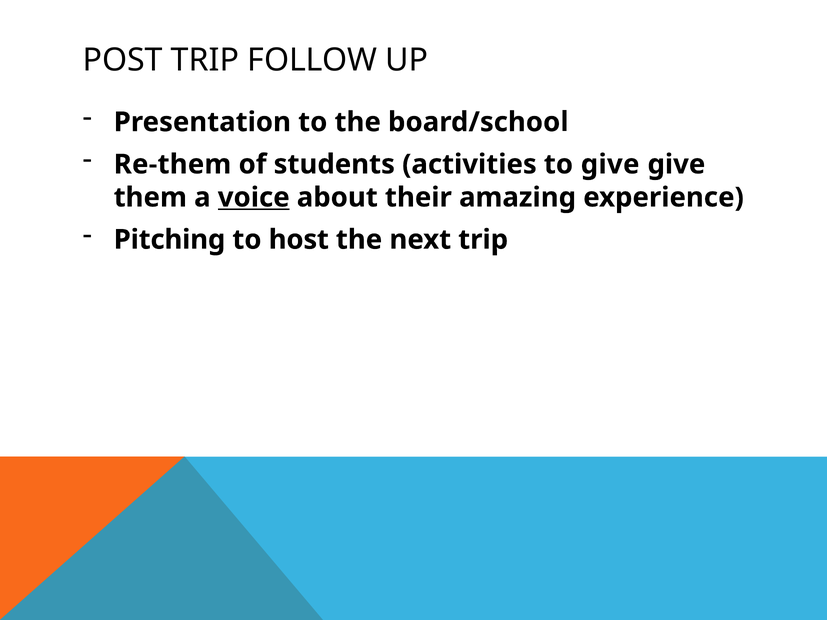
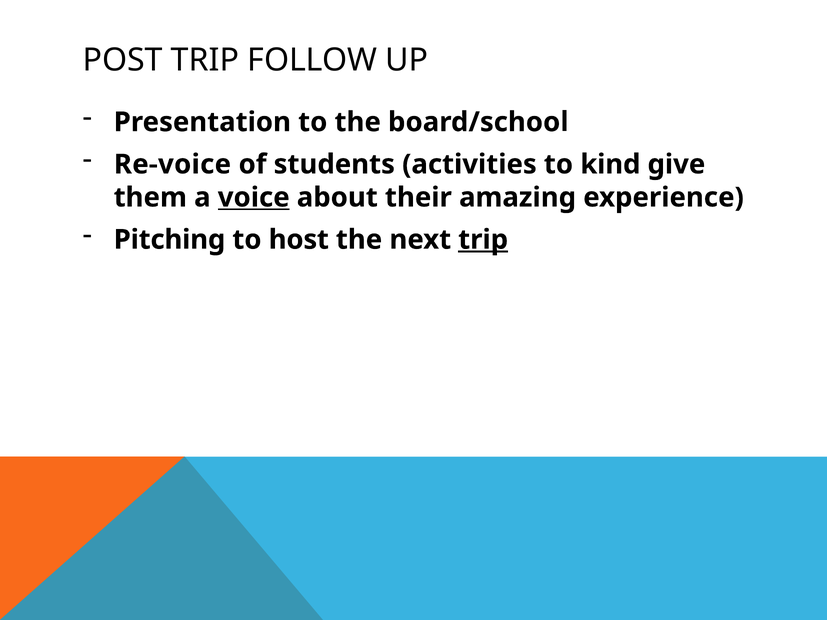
Re-them: Re-them -> Re-voice
to give: give -> kind
trip at (483, 240) underline: none -> present
